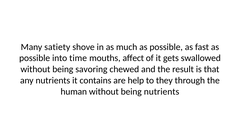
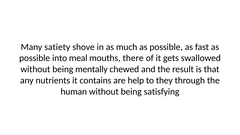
time: time -> meal
affect: affect -> there
savoring: savoring -> mentally
being nutrients: nutrients -> satisfying
